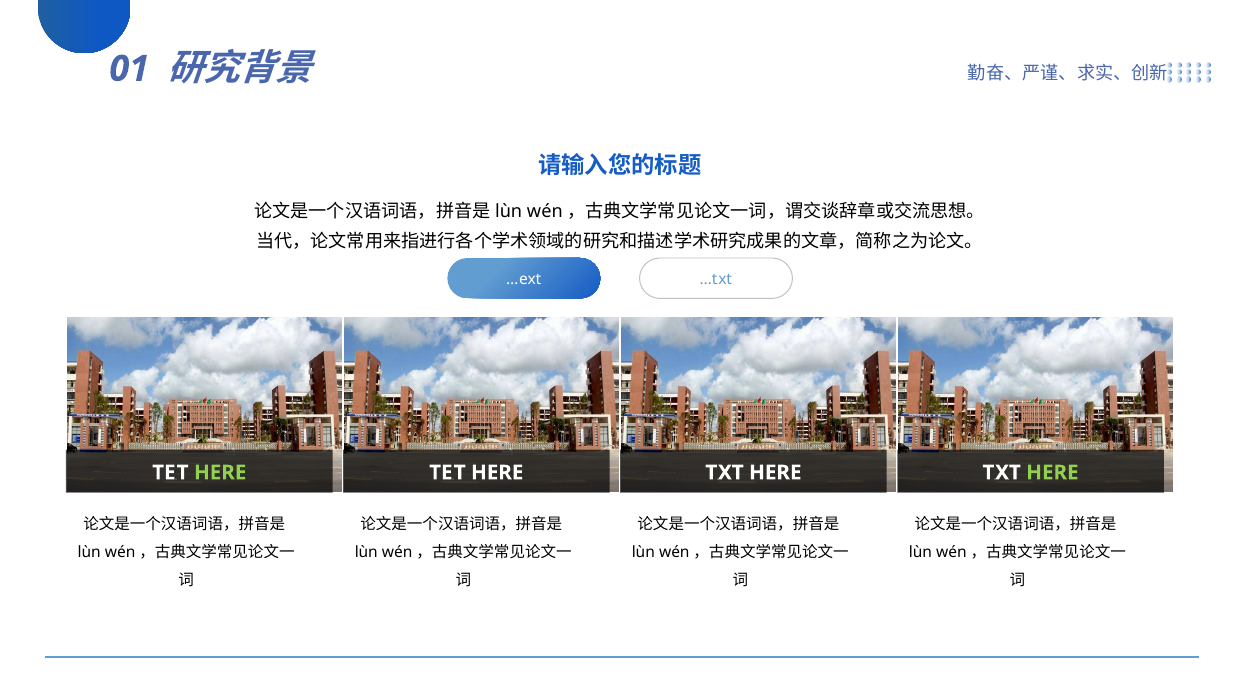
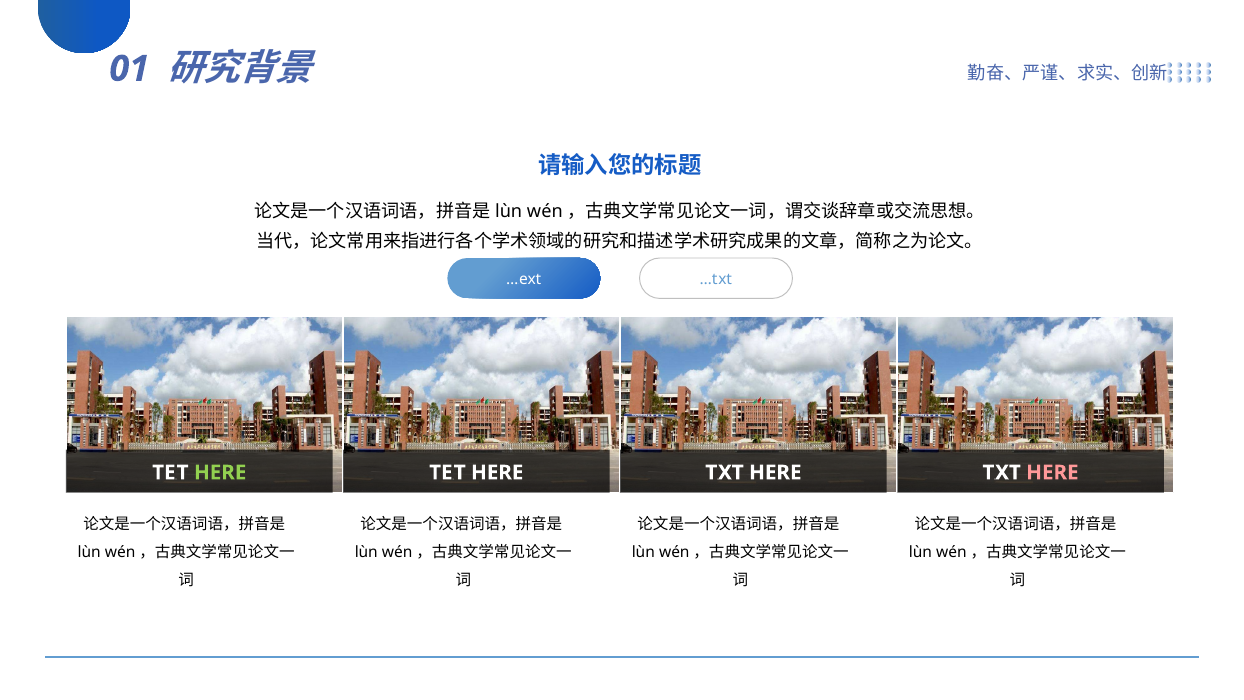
HERE at (1052, 472) colour: light green -> pink
